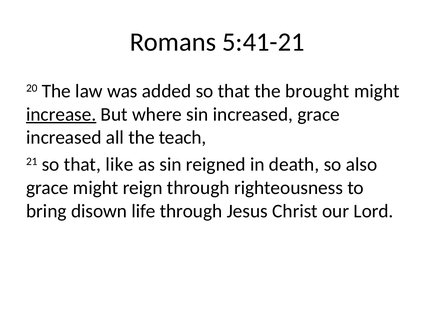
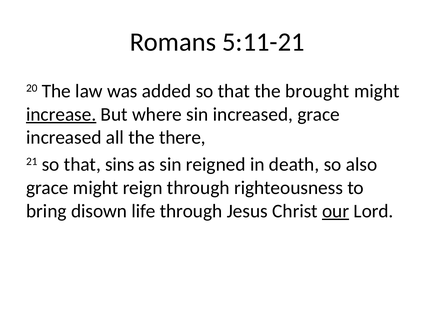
5:41-21: 5:41-21 -> 5:11-21
teach: teach -> there
like: like -> sins
our underline: none -> present
